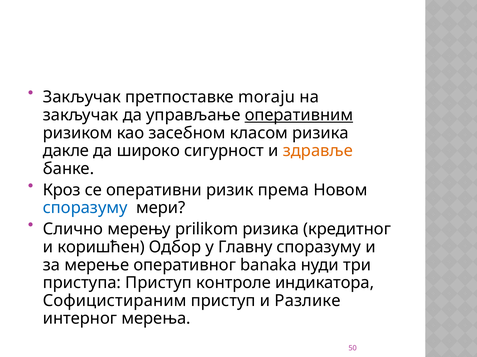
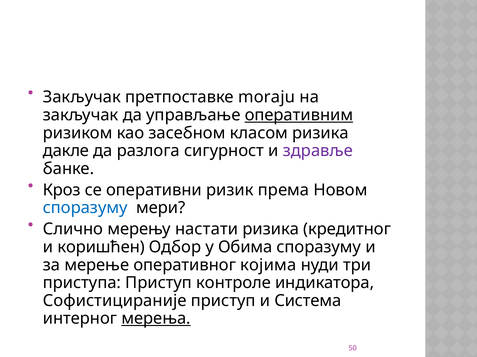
широко: широко -> разлога
здравље colour: orange -> purple
prilikom: prilikom -> настати
Главну: Главну -> Обима
banaka: banaka -> којима
Софицистираним: Софицистираним -> Софистицираније
Разлике: Разлике -> Система
мерења underline: none -> present
